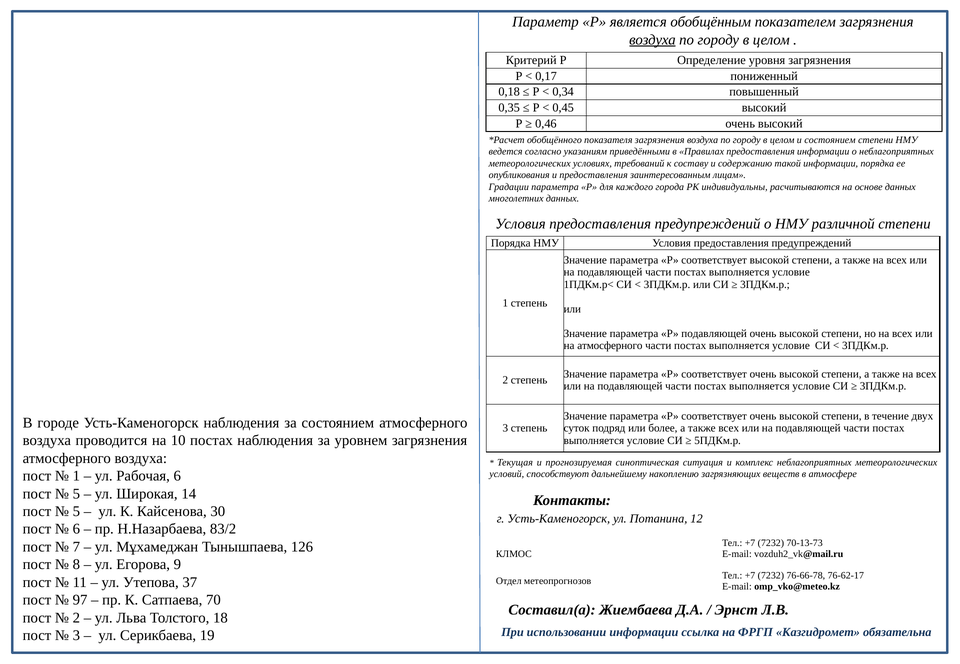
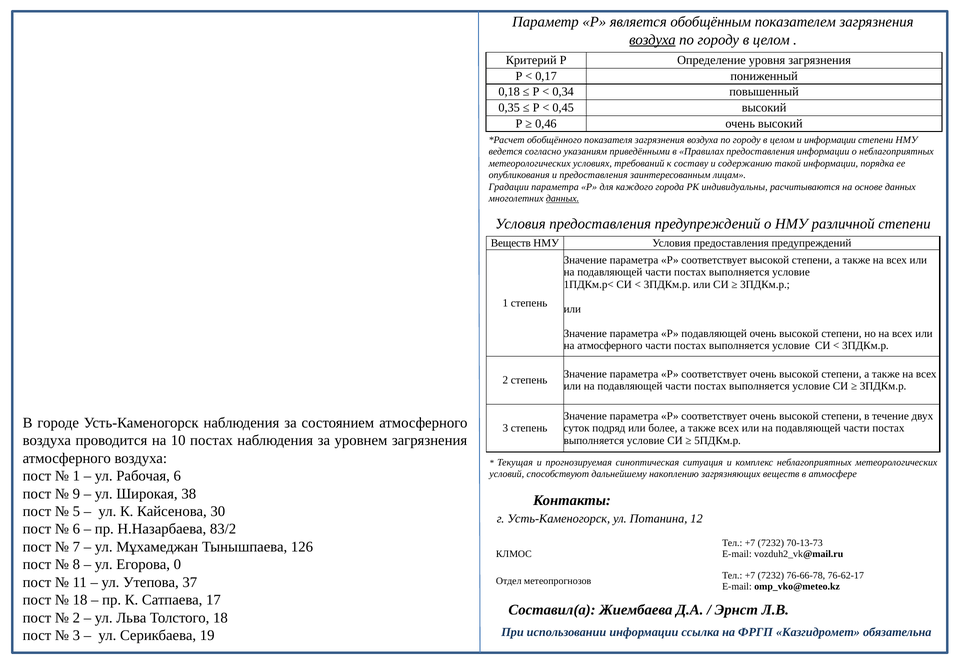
и состоянием: состоянием -> информации
данных at (563, 199) underline: none -> present
Порядка at (511, 243): Порядка -> Веществ
5 at (76, 494): 5 -> 9
14: 14 -> 38
9: 9 -> 0
97 at (80, 600): 97 -> 18
70: 70 -> 17
